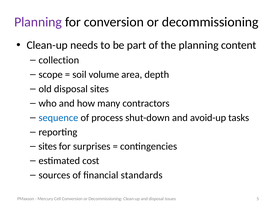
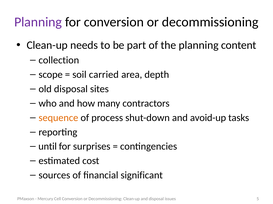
volume: volume -> carried
sequence colour: blue -> orange
sites at (48, 147): sites -> until
standards: standards -> significant
